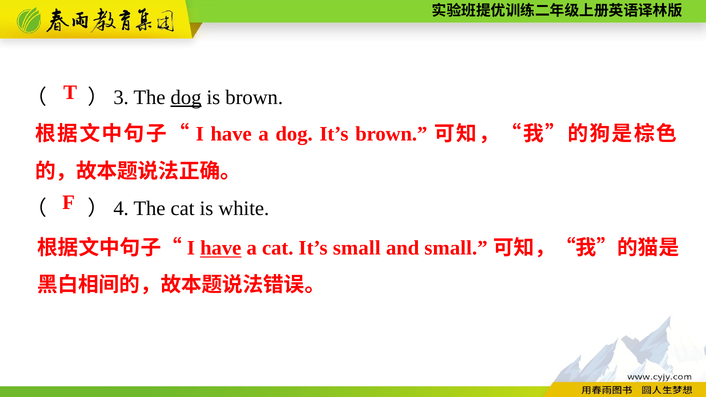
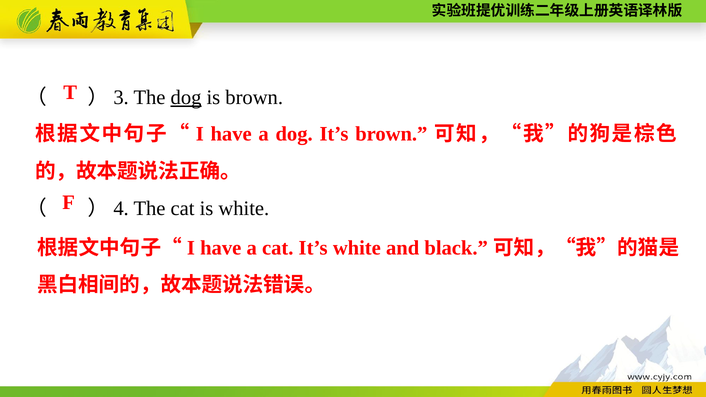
have at (221, 248) underline: present -> none
It’s small: small -> white
and small: small -> black
